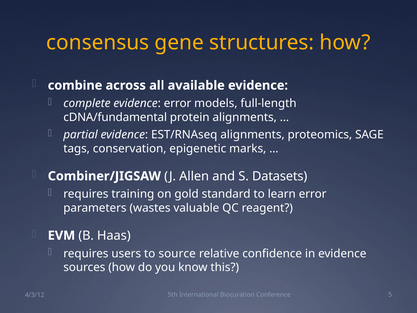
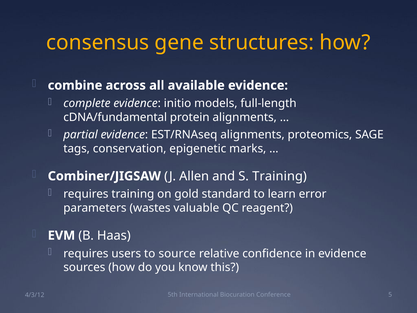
evidence error: error -> initio
S Datasets: Datasets -> Training
